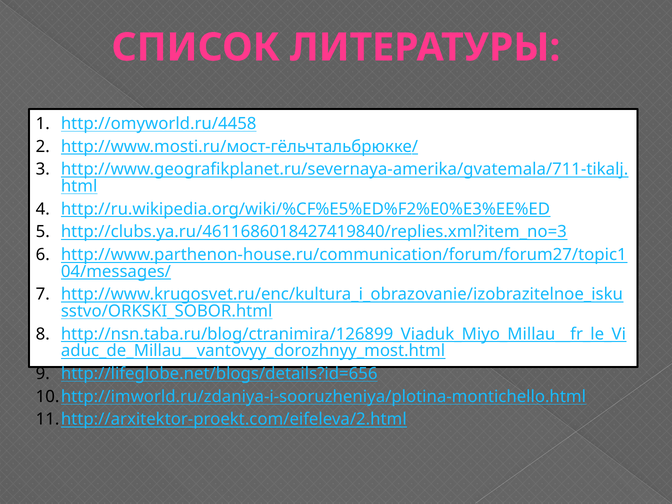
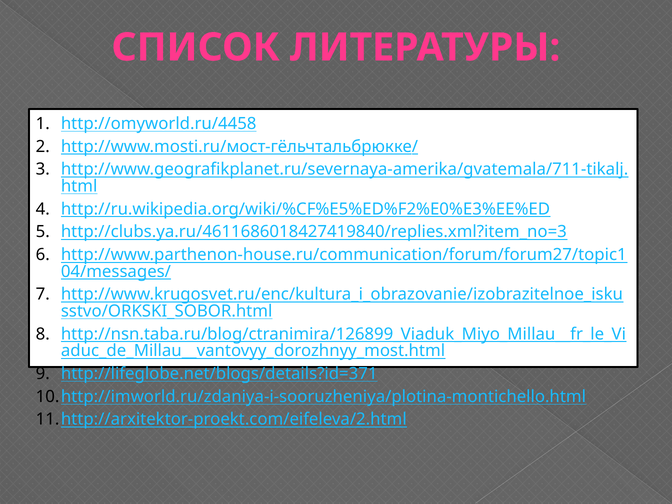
http://lifeglobe.net/blogs/details?id=656: http://lifeglobe.net/blogs/details?id=656 -> http://lifeglobe.net/blogs/details?id=371
